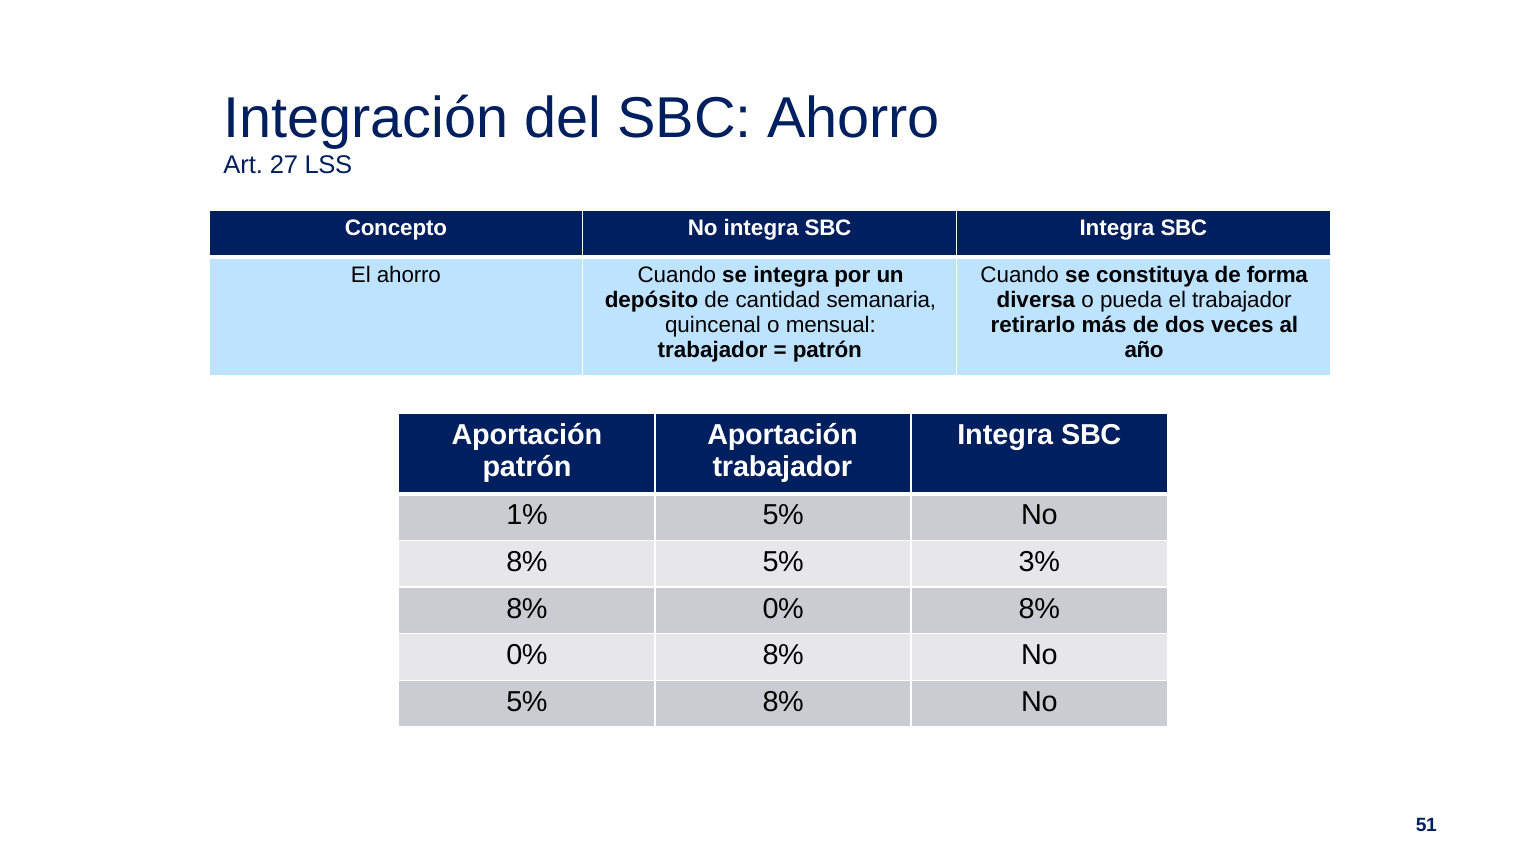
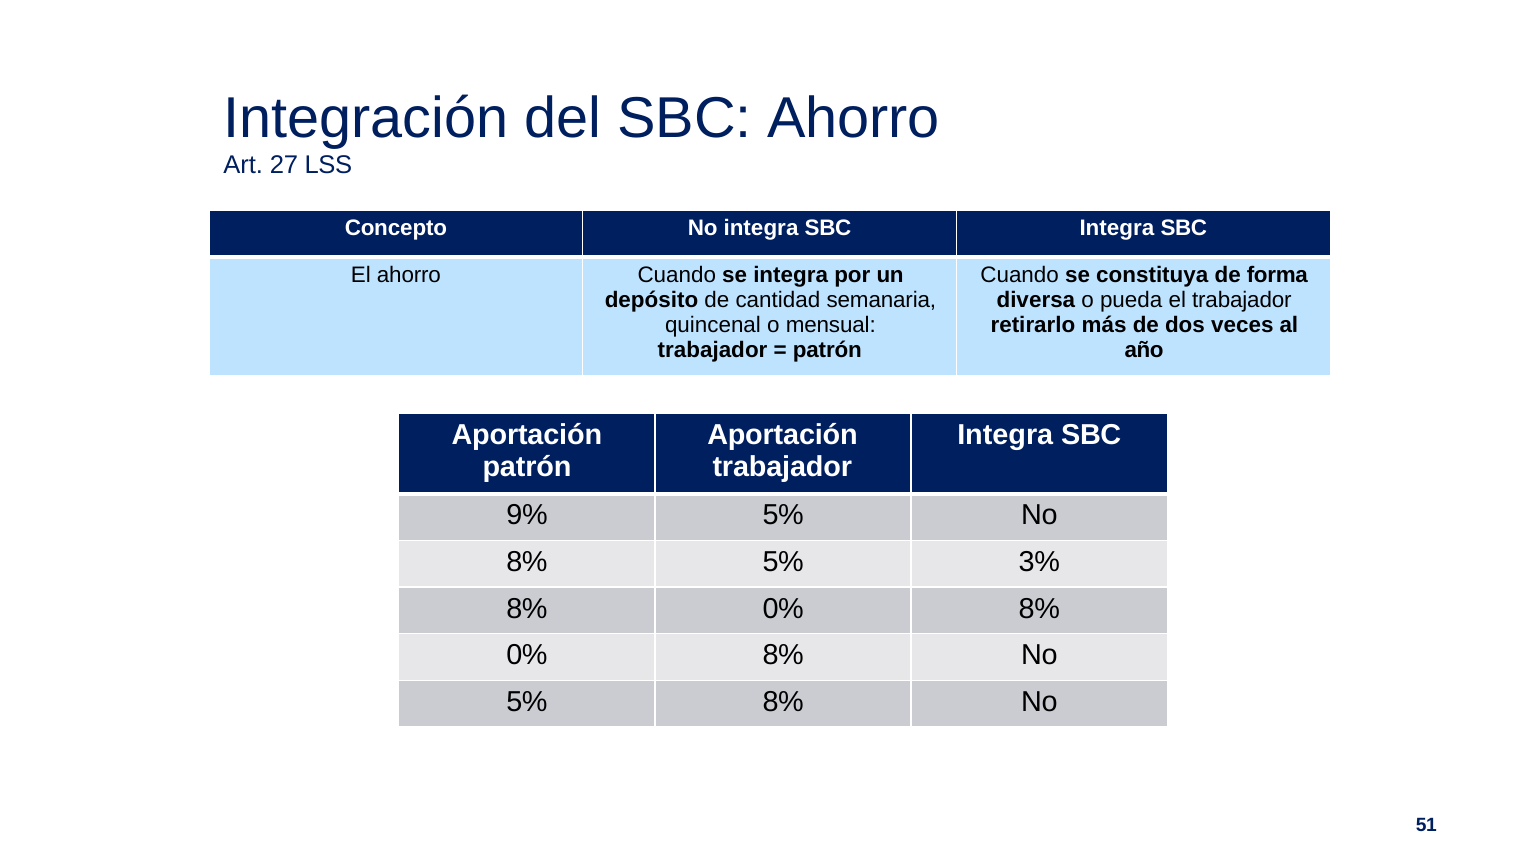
1%: 1% -> 9%
